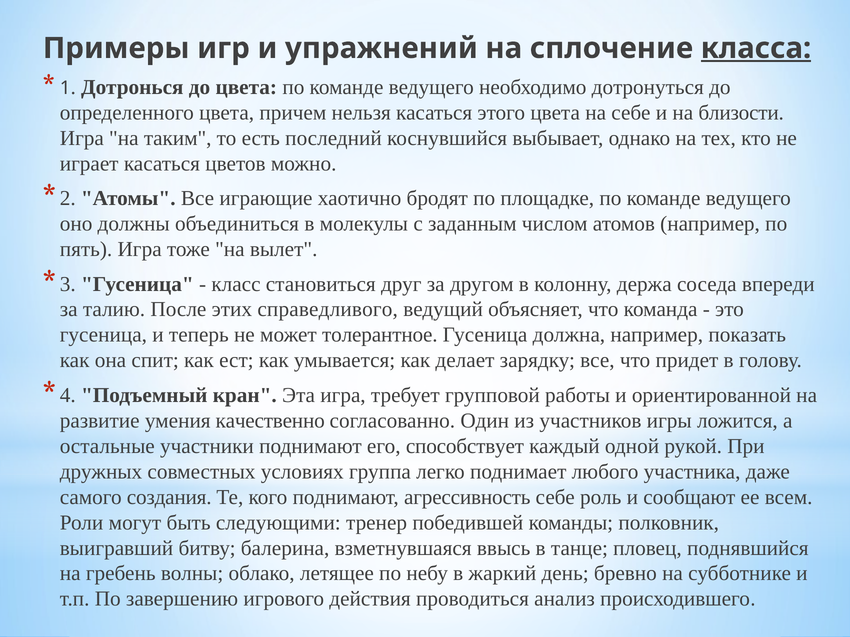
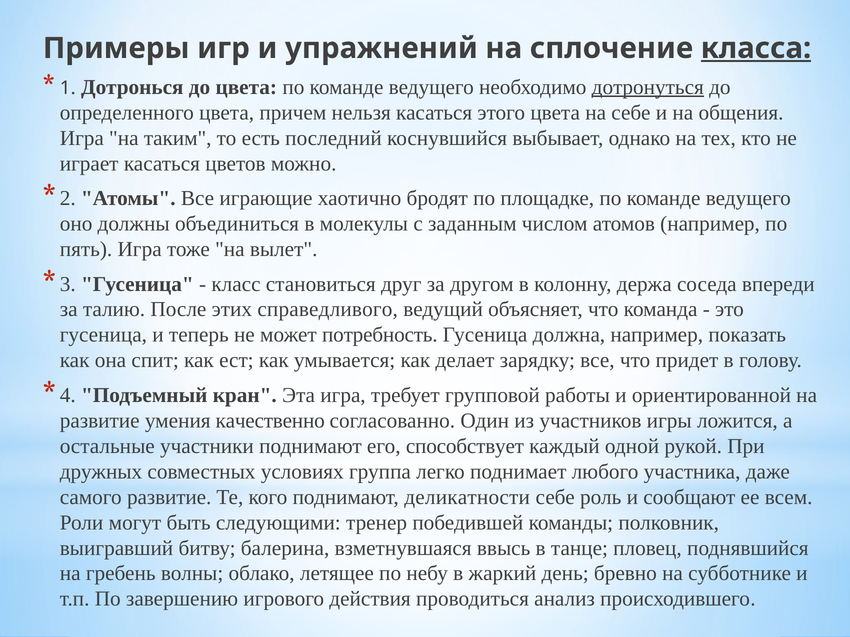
дотронуться underline: none -> present
близости: близости -> общения
толерантное: толерантное -> потребность
самого создания: создания -> развитие
агрессивность: агрессивность -> деликатности
